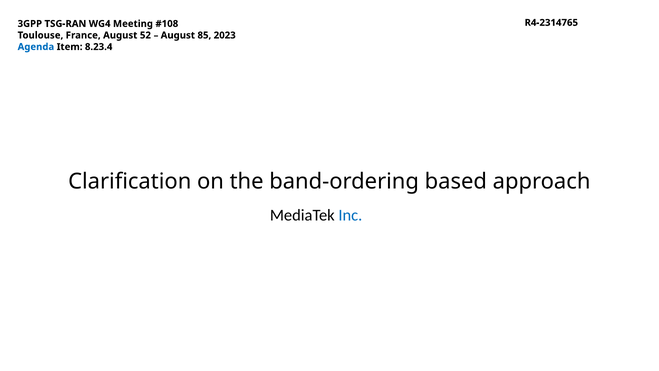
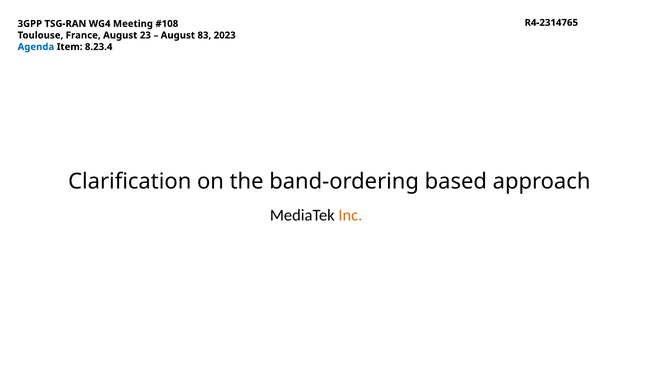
52: 52 -> 23
85: 85 -> 83
Inc colour: blue -> orange
